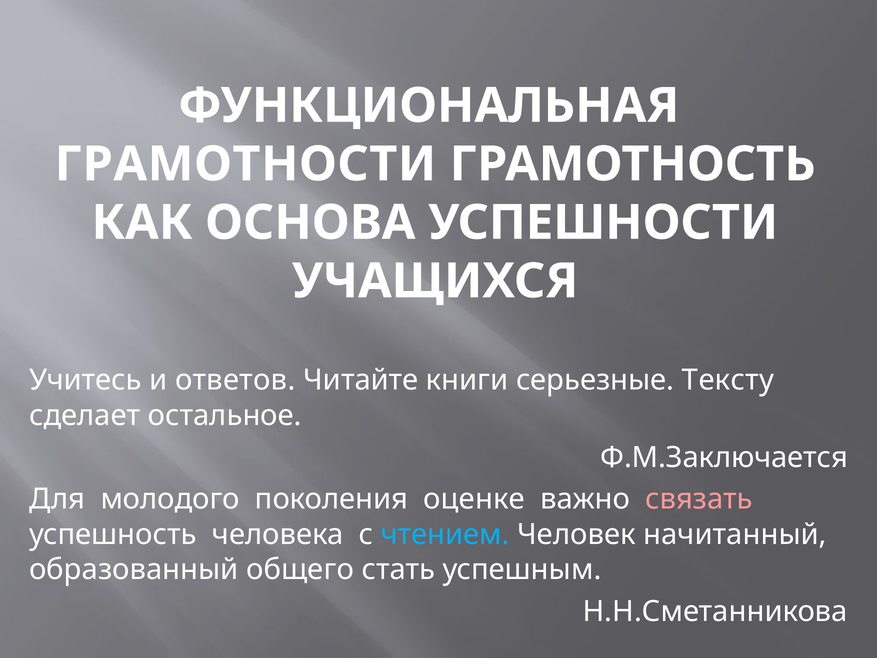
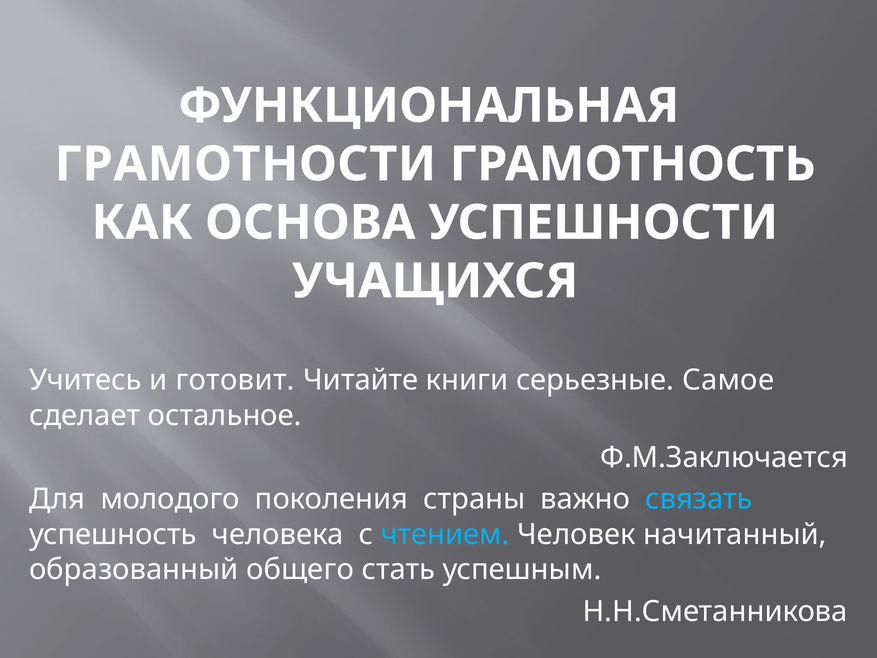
ответов: ответов -> готовит
Тексту: Тексту -> Самое
оценке: оценке -> страны
связать colour: pink -> light blue
